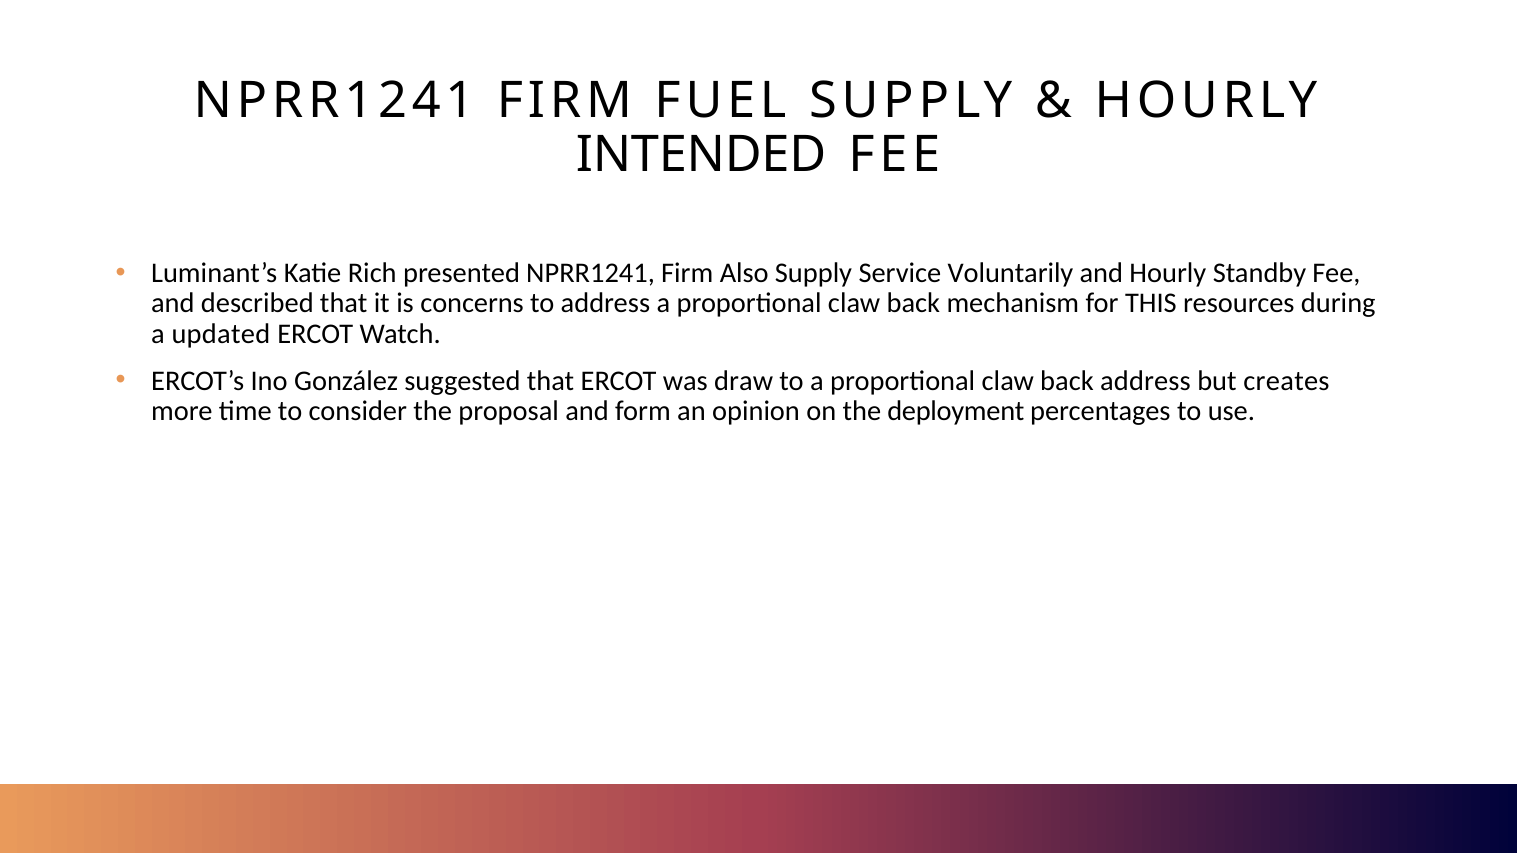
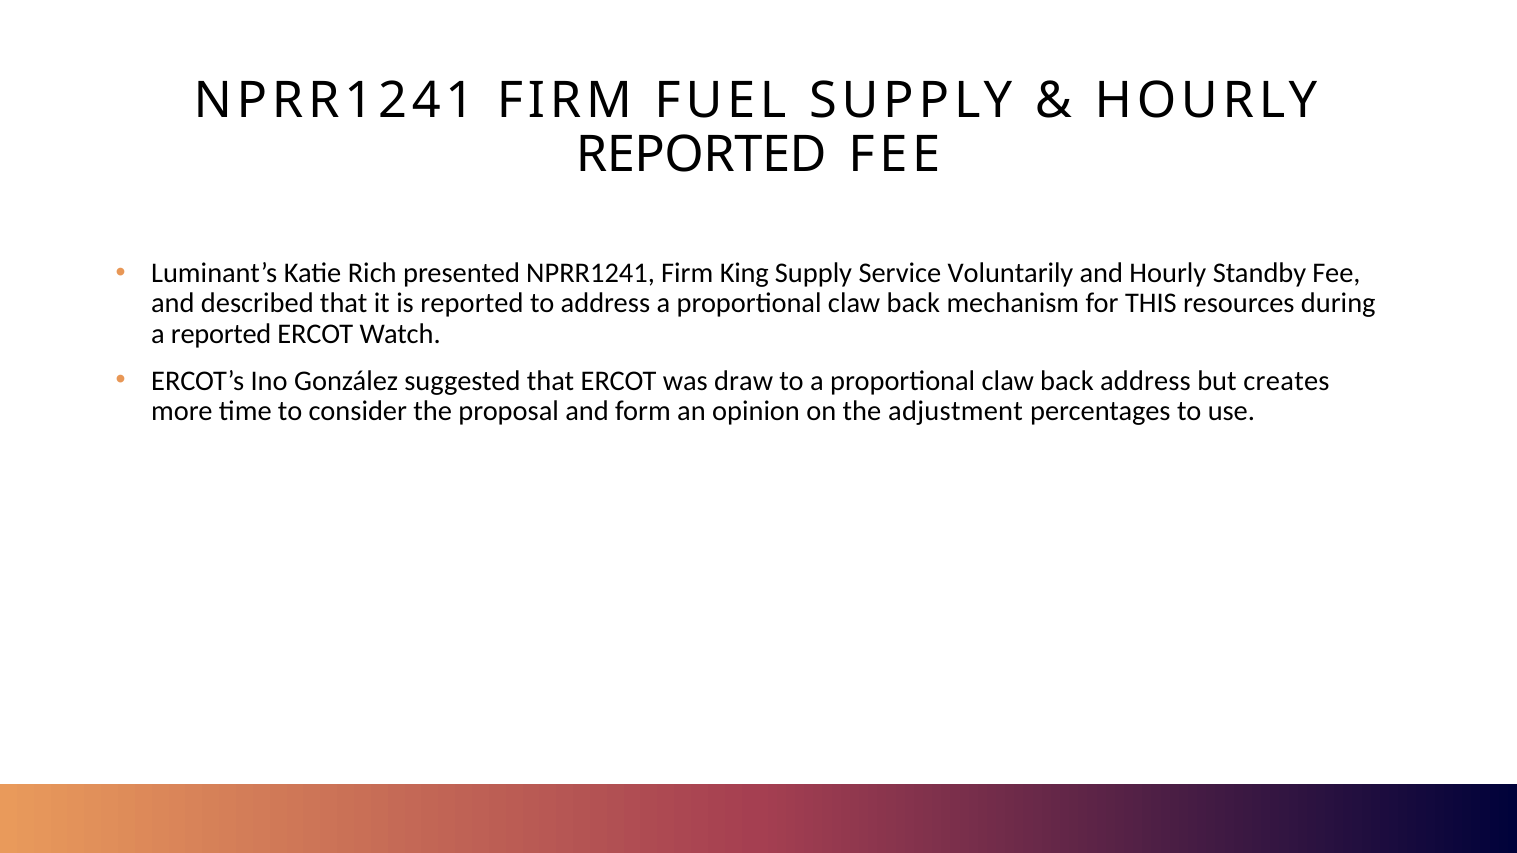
INTENDED at (701, 155): INTENDED -> REPORTED
Also: Also -> King
is concerns: concerns -> reported
a updated: updated -> reported
deployment: deployment -> adjustment
